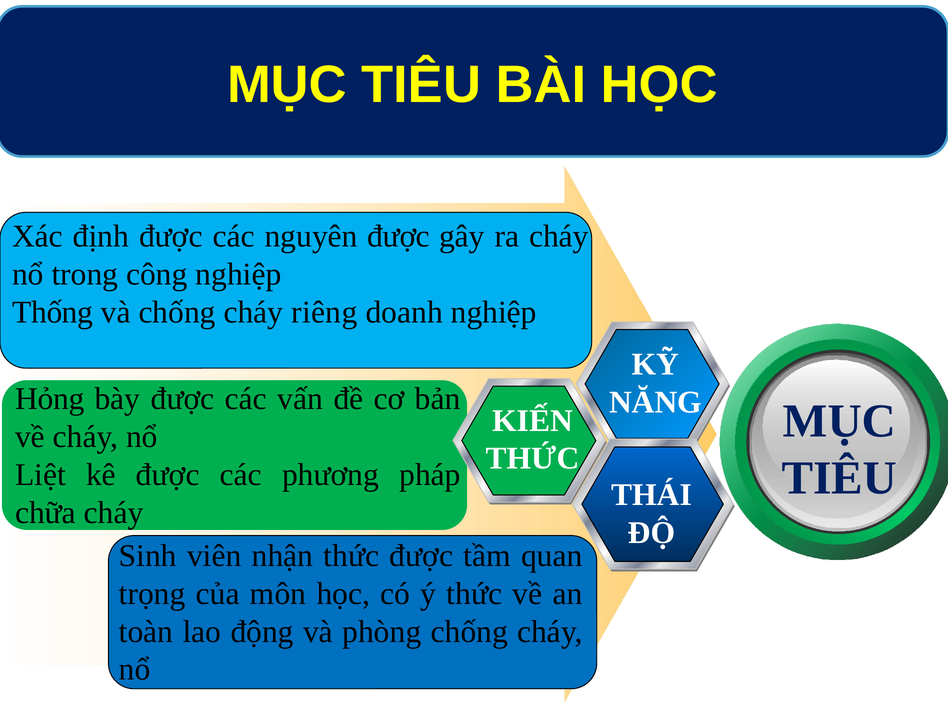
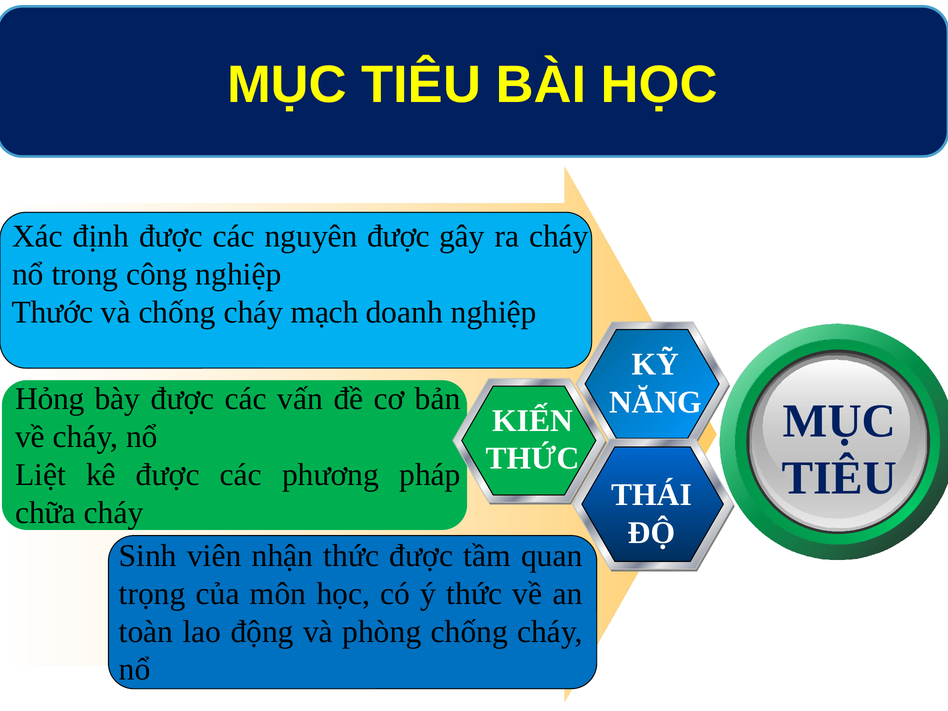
Thống: Thống -> Thước
riêng: riêng -> mạch
